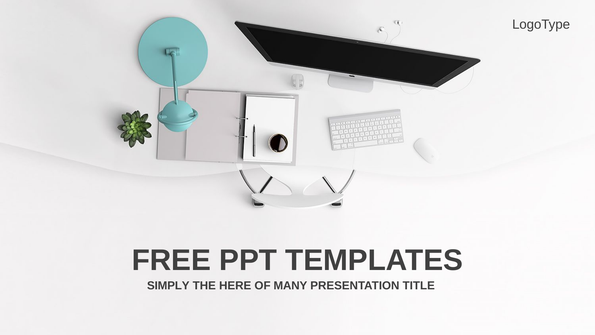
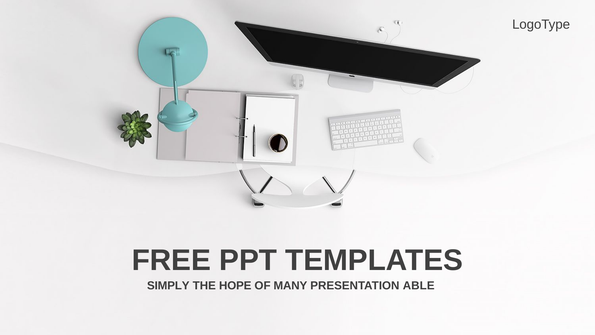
HERE: HERE -> HOPE
TITLE: TITLE -> ABLE
